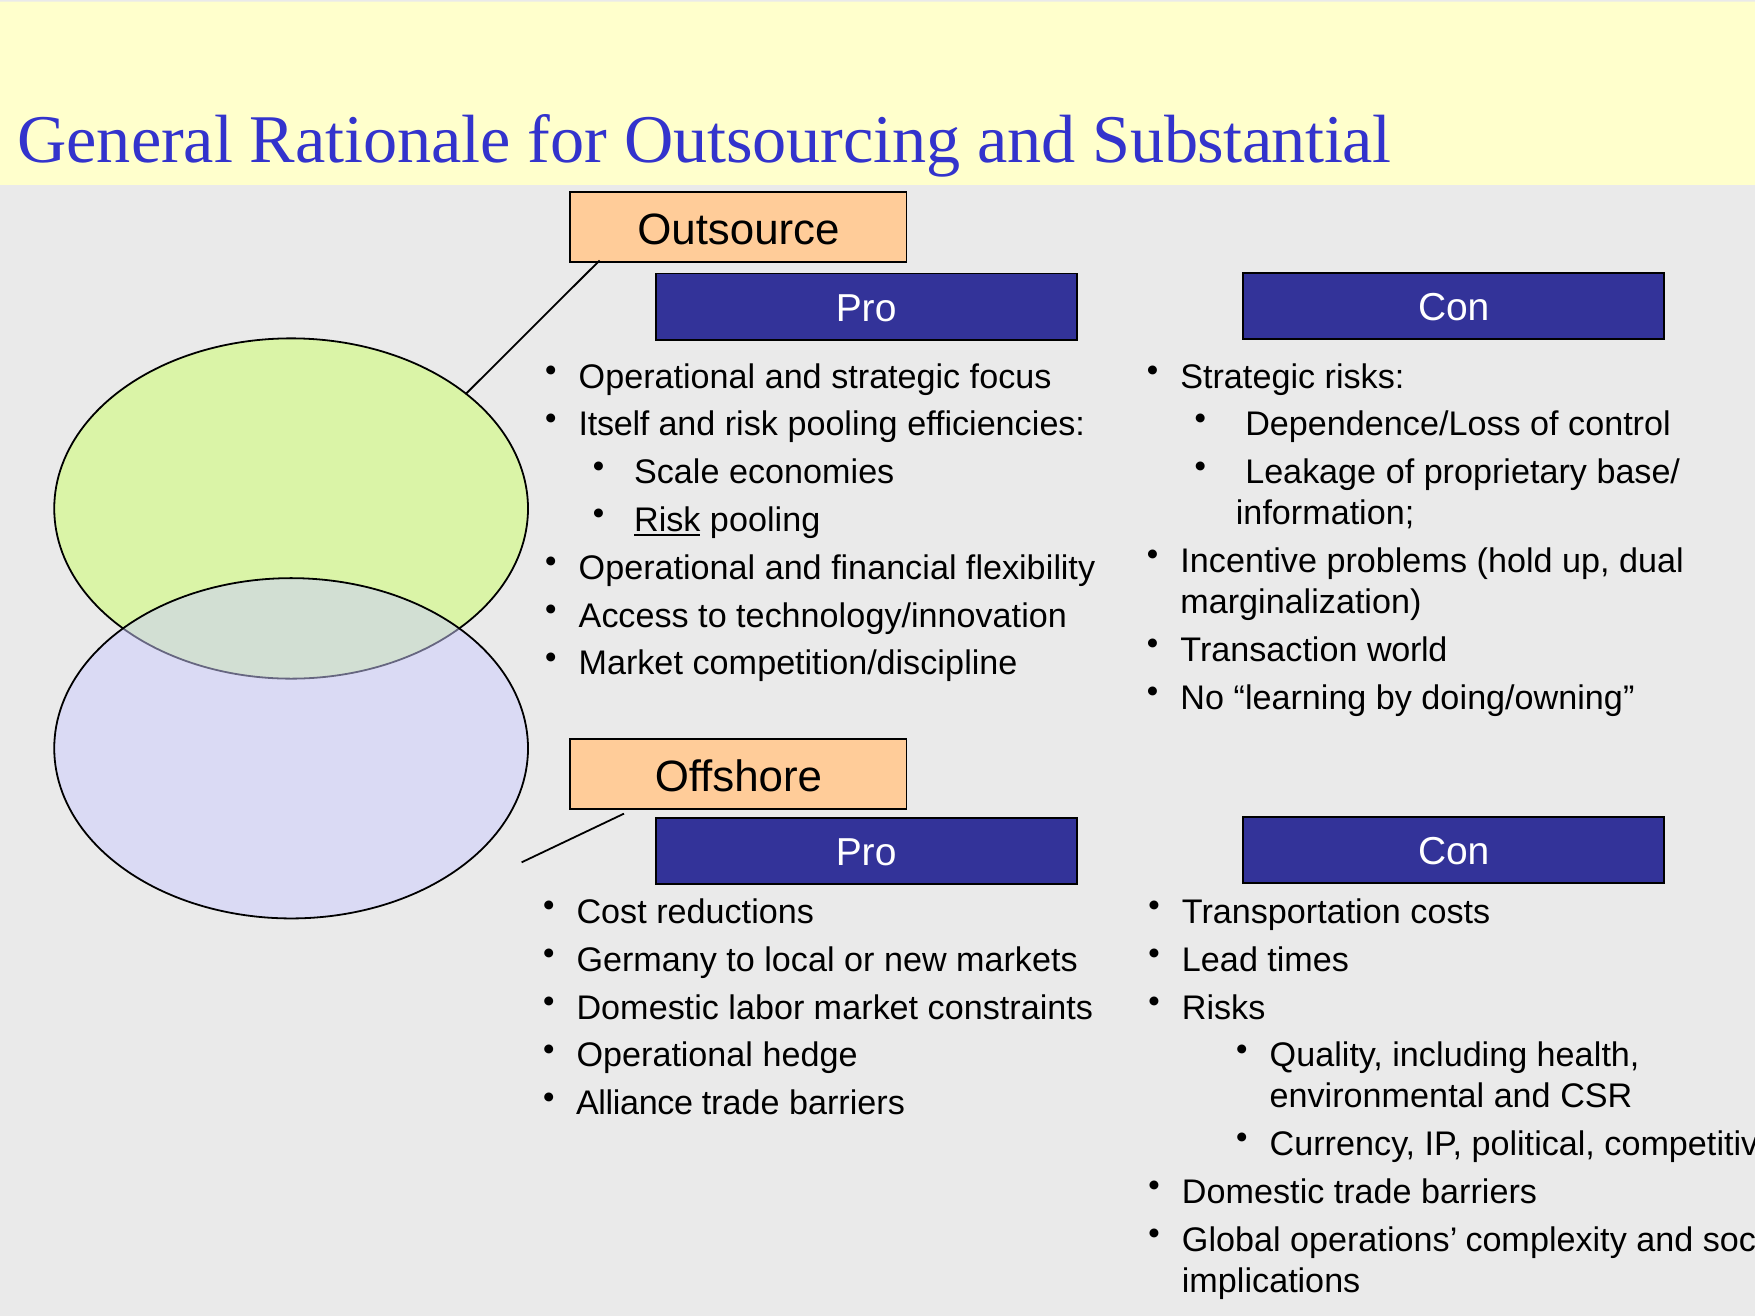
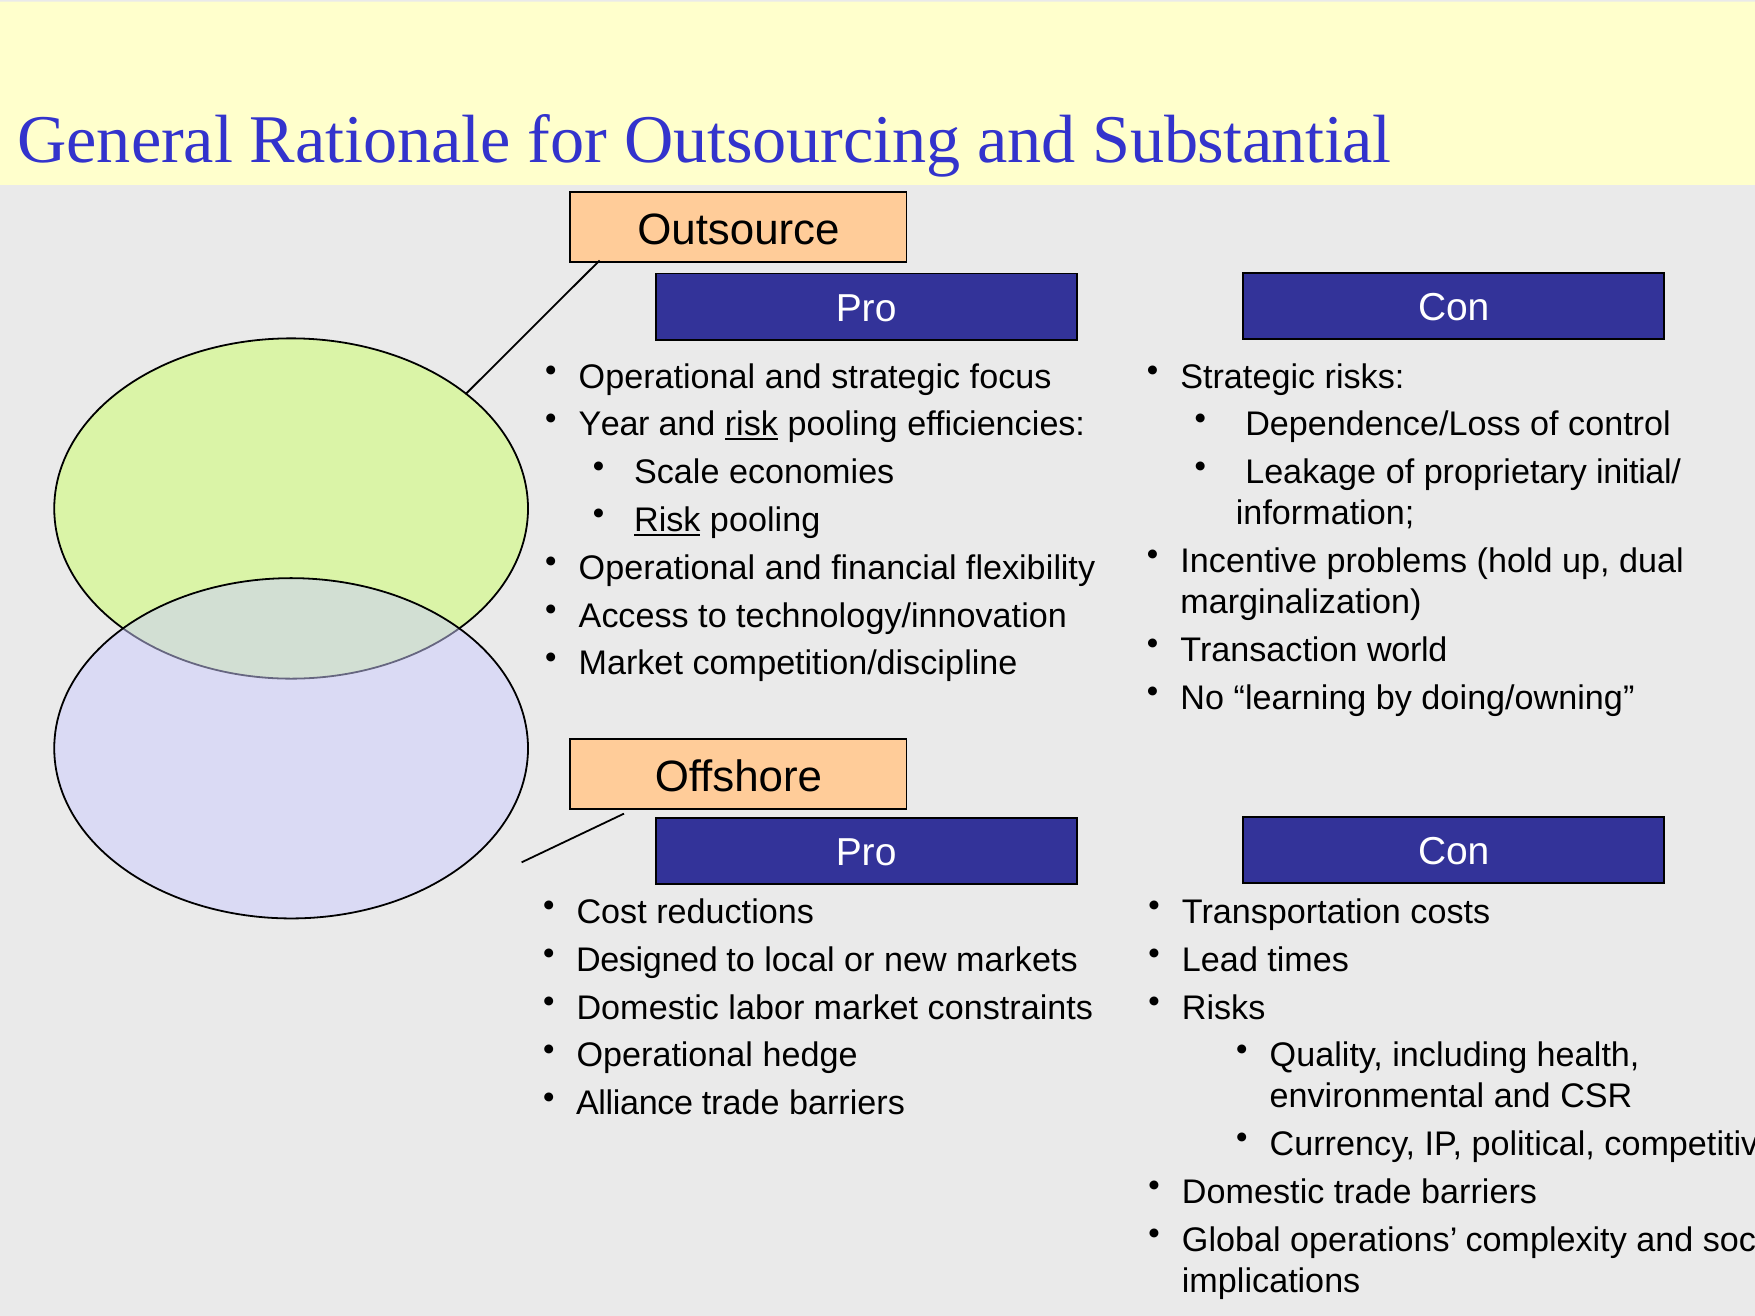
Itself: Itself -> Year
risk at (751, 425) underline: none -> present
base/: base/ -> initial/
Germany: Germany -> Designed
